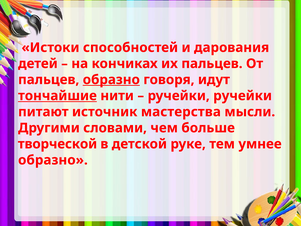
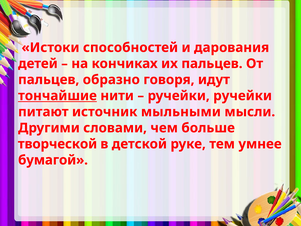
образно at (111, 80) underline: present -> none
мастерства: мастерства -> мыльными
образно at (53, 160): образно -> бумагой
